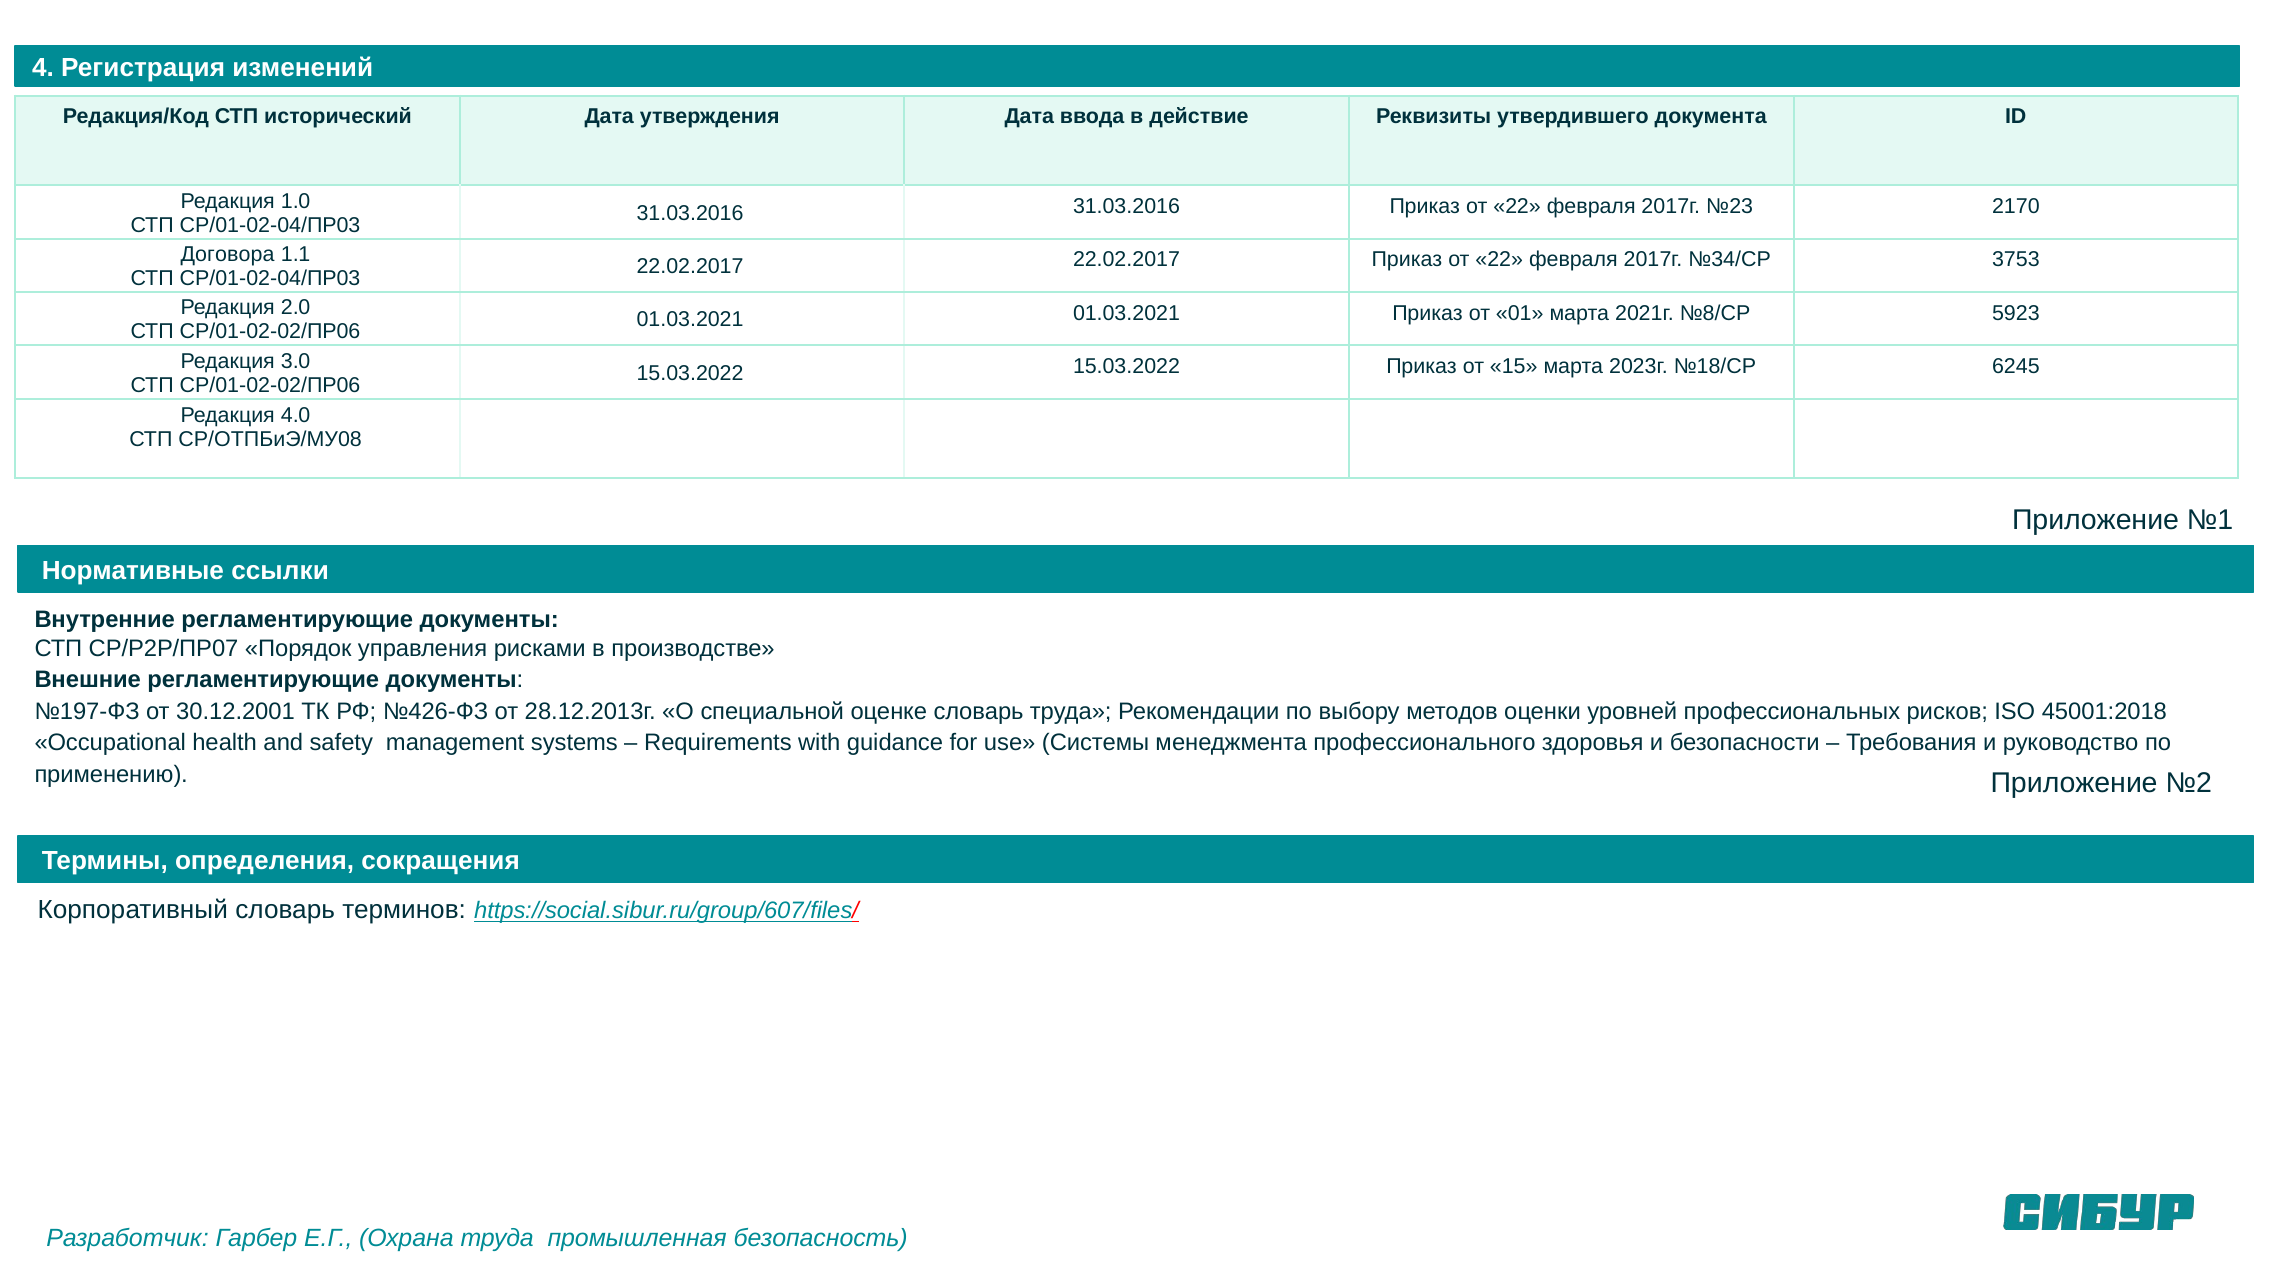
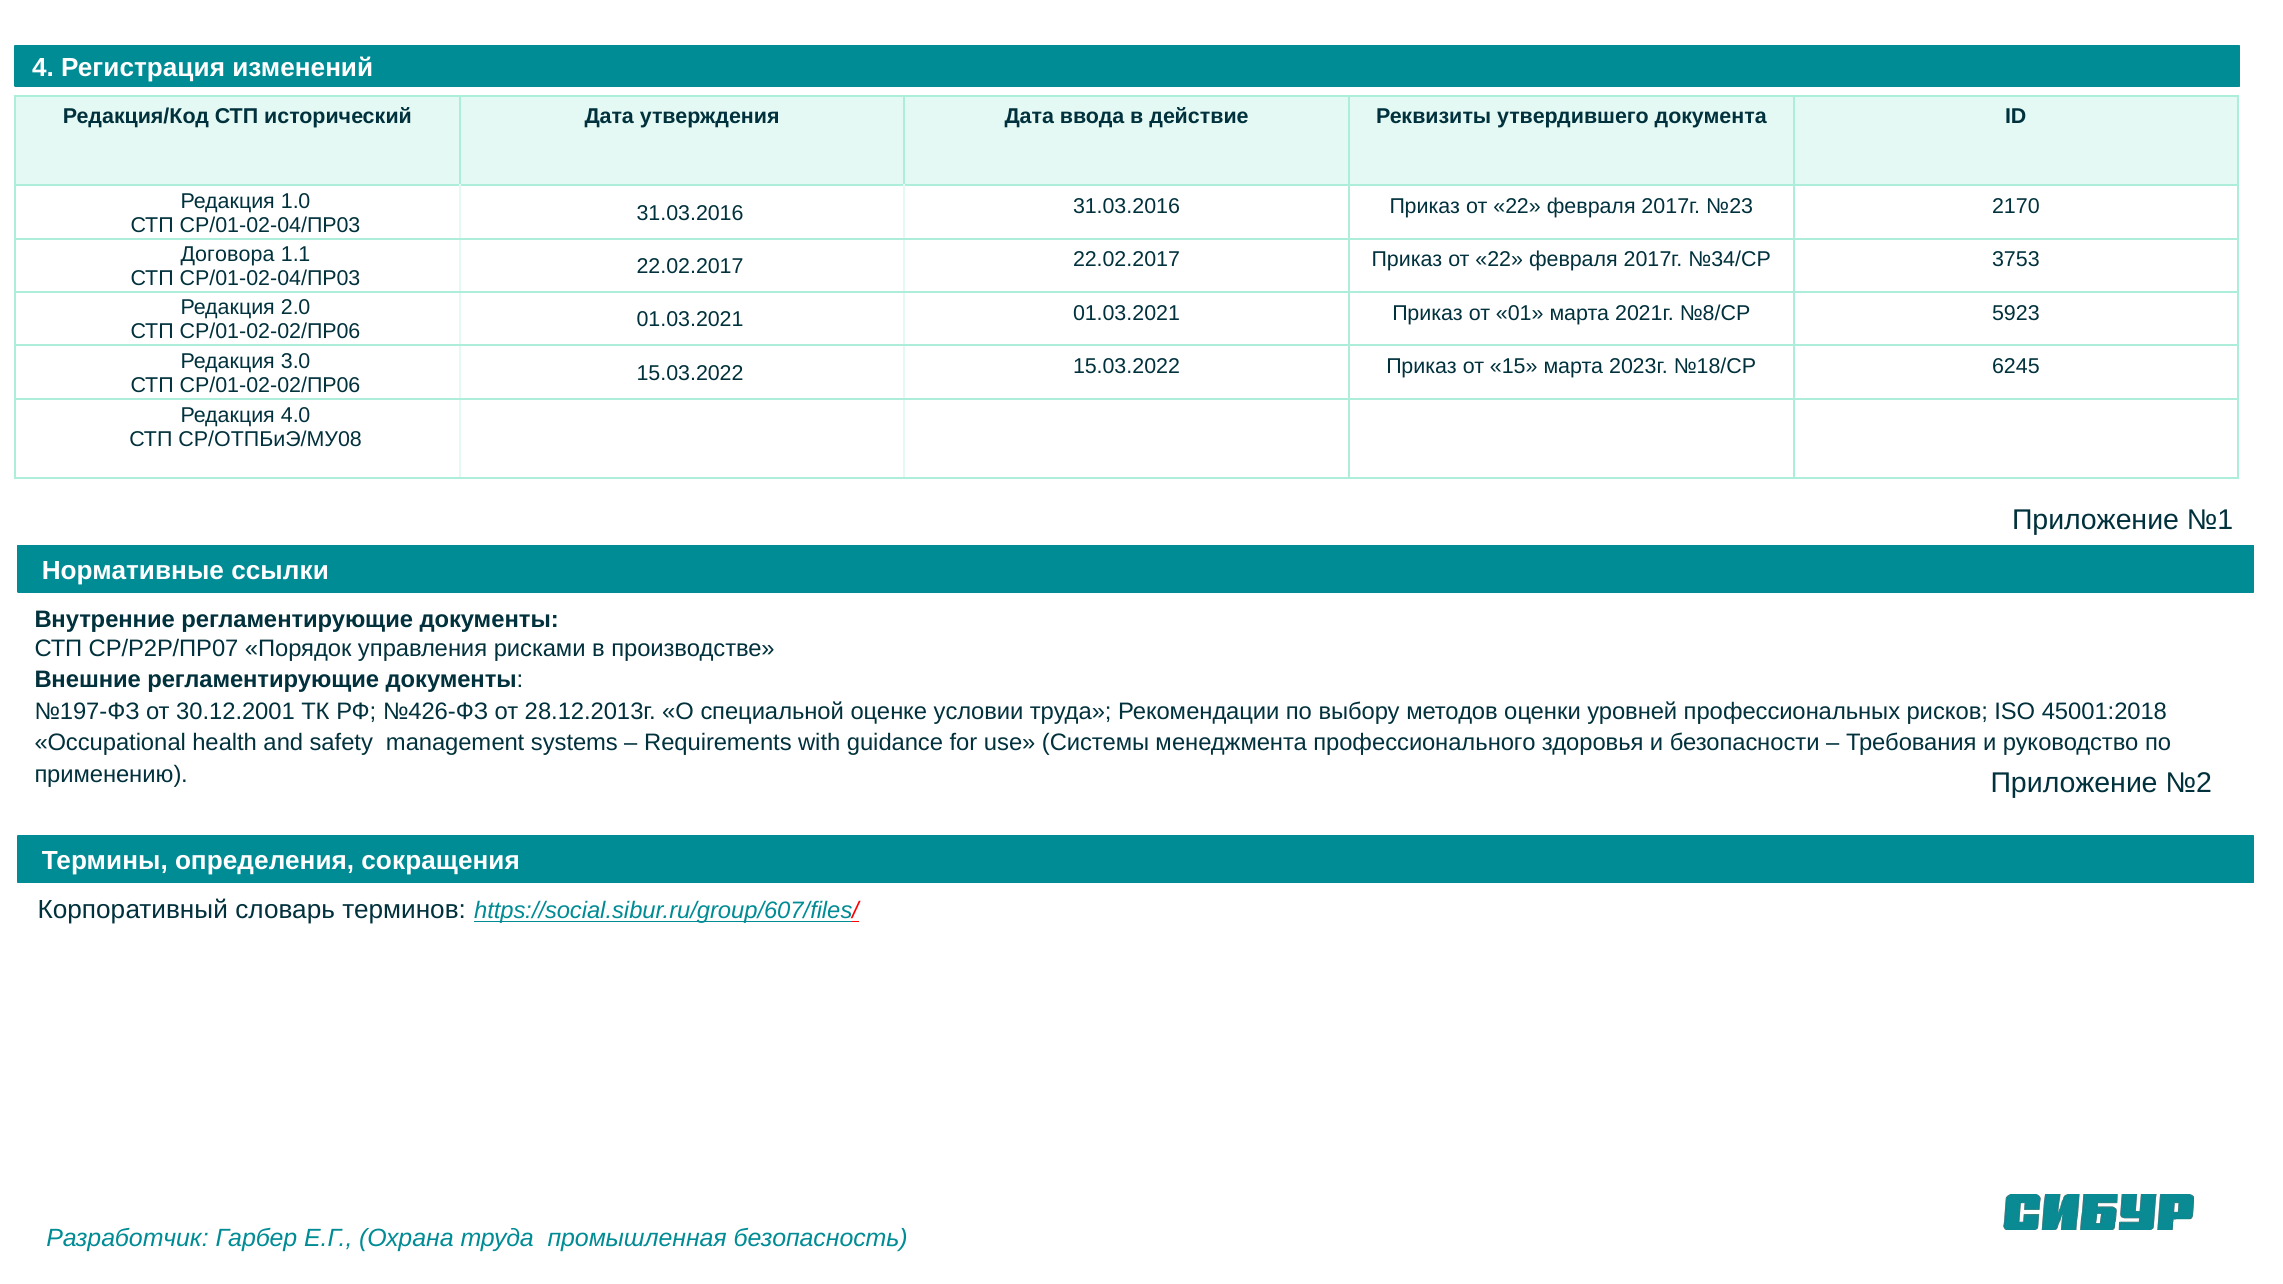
оценке словарь: словарь -> условии
